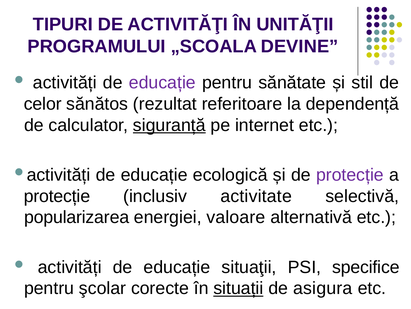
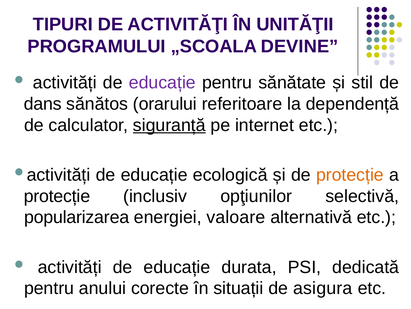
celor: celor -> dans
rezultat: rezultat -> orarului
protecție at (350, 174) colour: purple -> orange
activitate: activitate -> opţiunilor
situaţii: situaţii -> durata
specifice: specifice -> dedicată
şcolar: şcolar -> anului
situații underline: present -> none
